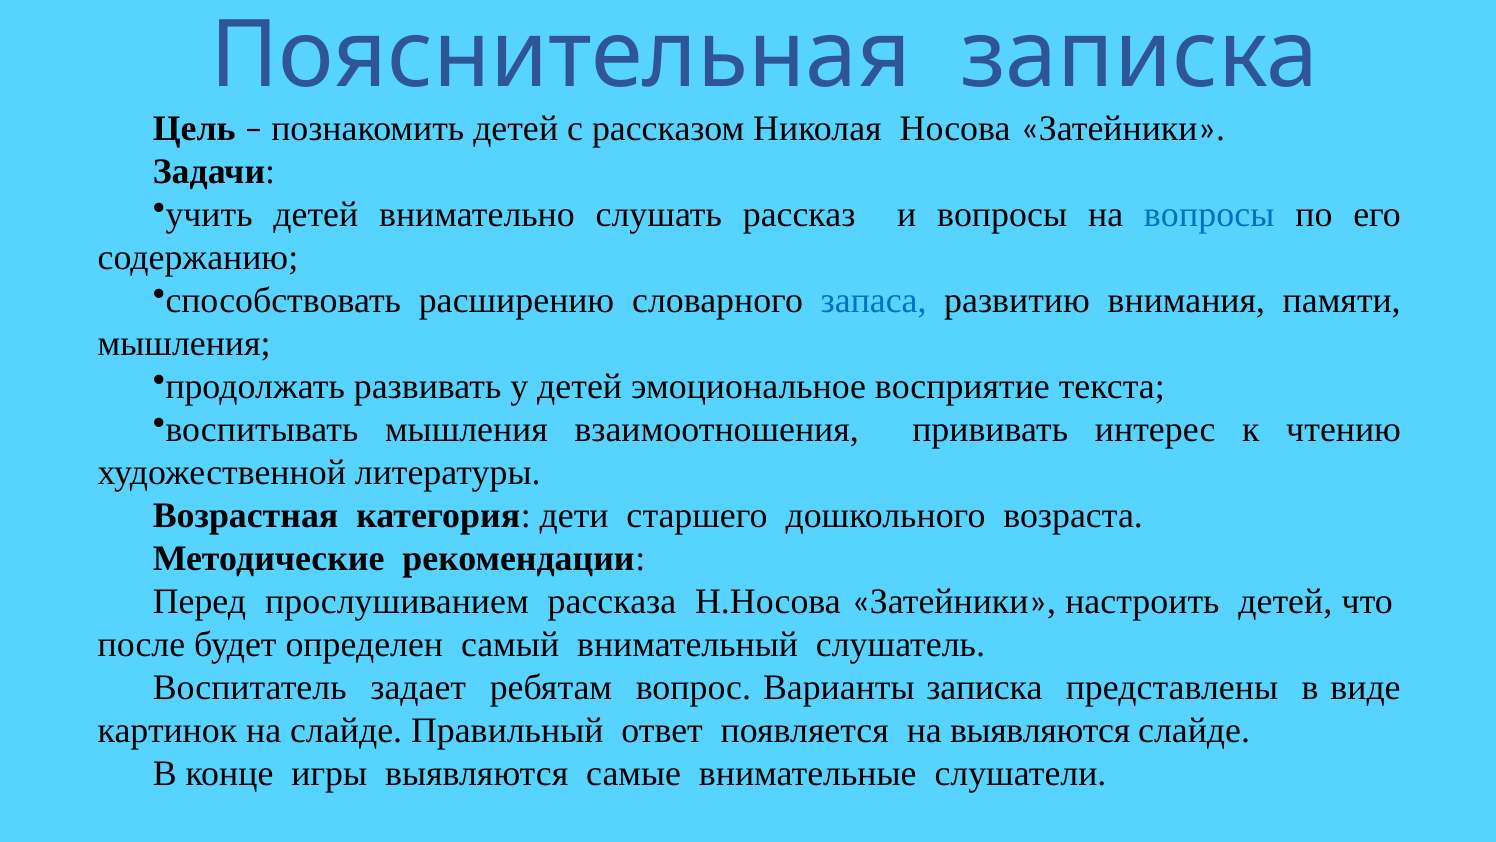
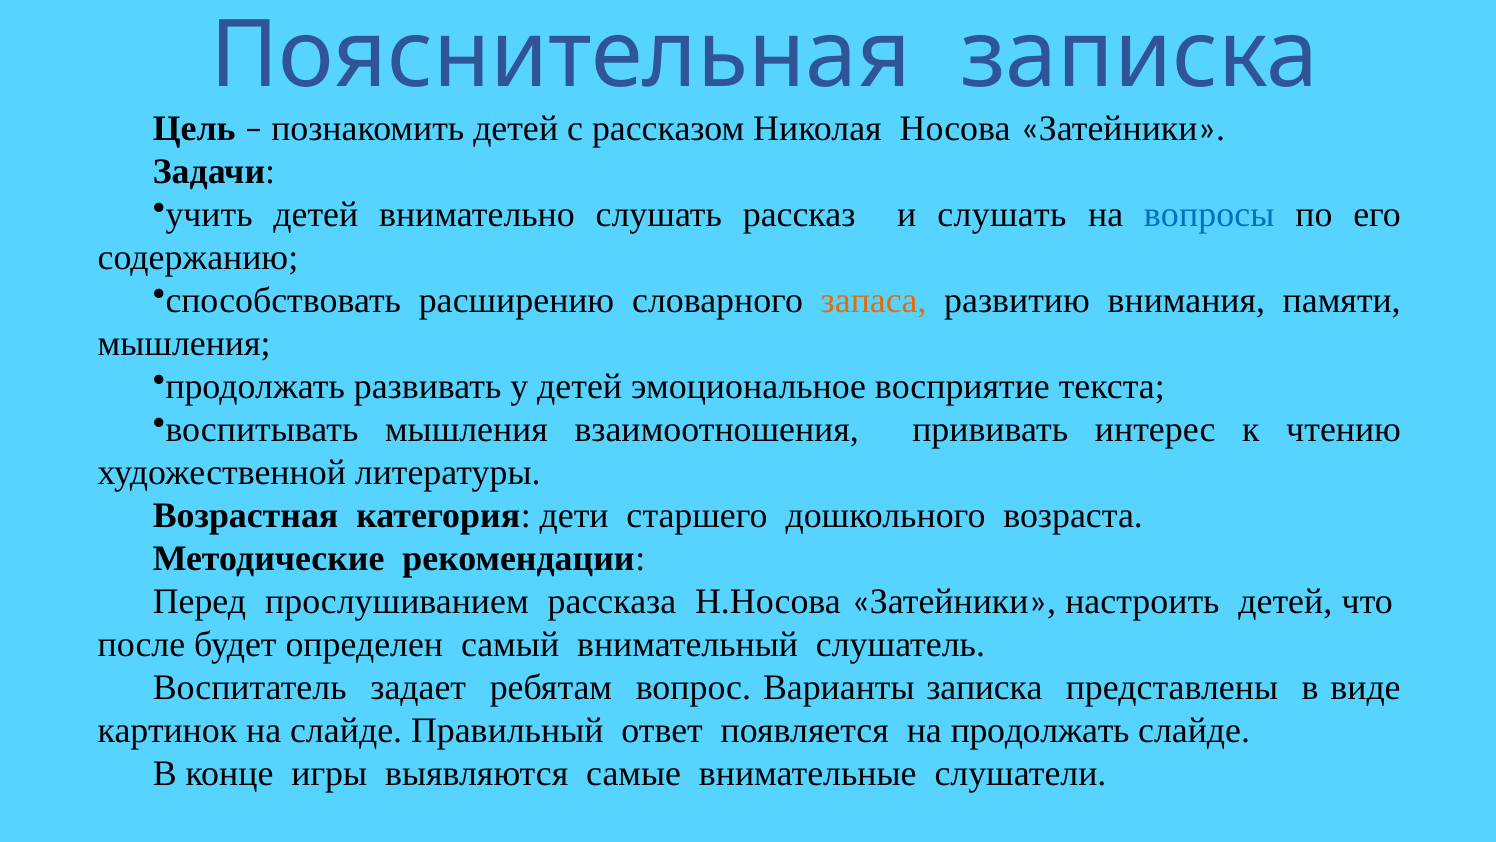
и вопросы: вопросы -> слушать
запаса colour: blue -> orange
на выявляются: выявляются -> продолжать
